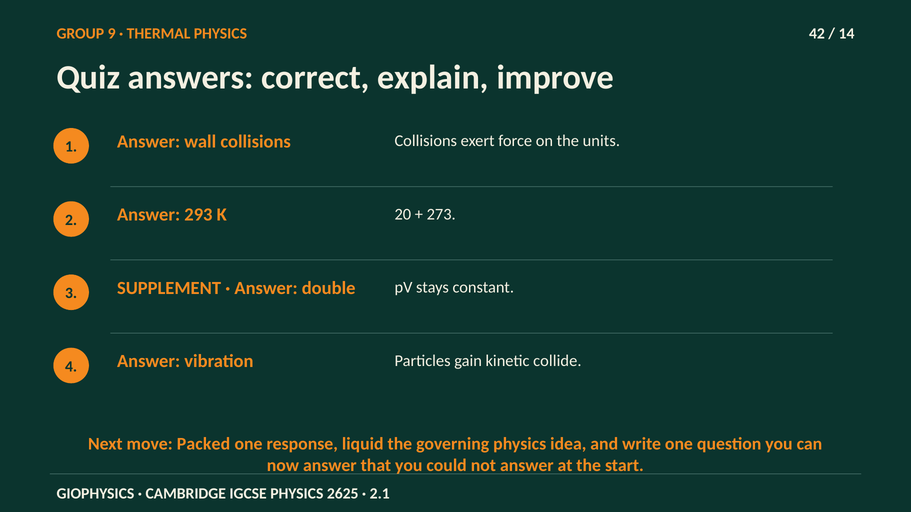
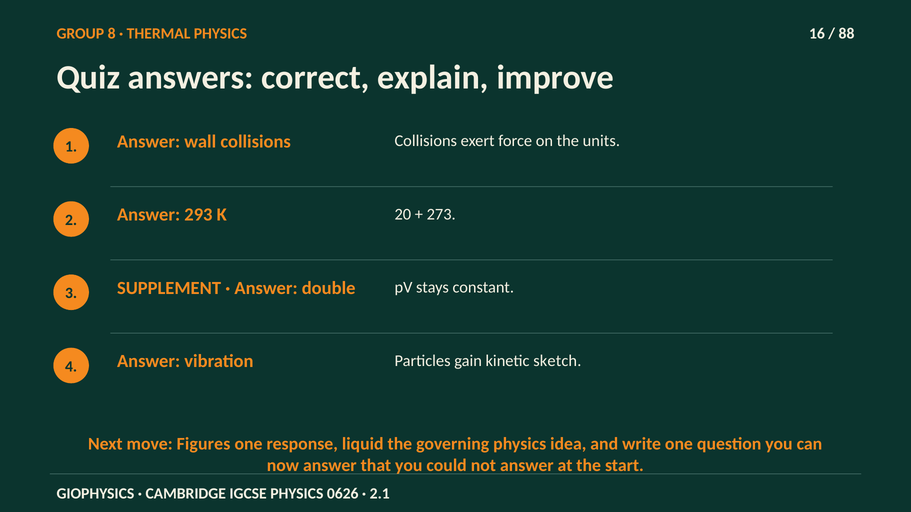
9: 9 -> 8
42: 42 -> 16
14: 14 -> 88
collide: collide -> sketch
Packed: Packed -> Figures
2625: 2625 -> 0626
